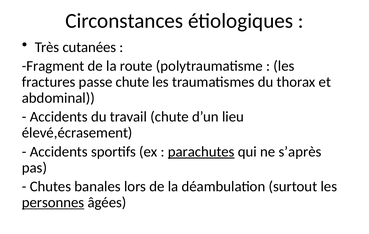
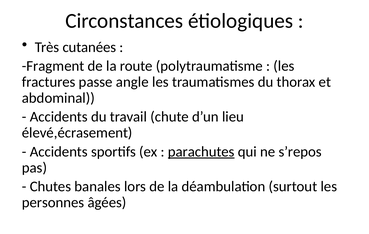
passe chute: chute -> angle
s’après: s’après -> s’repos
personnes underline: present -> none
